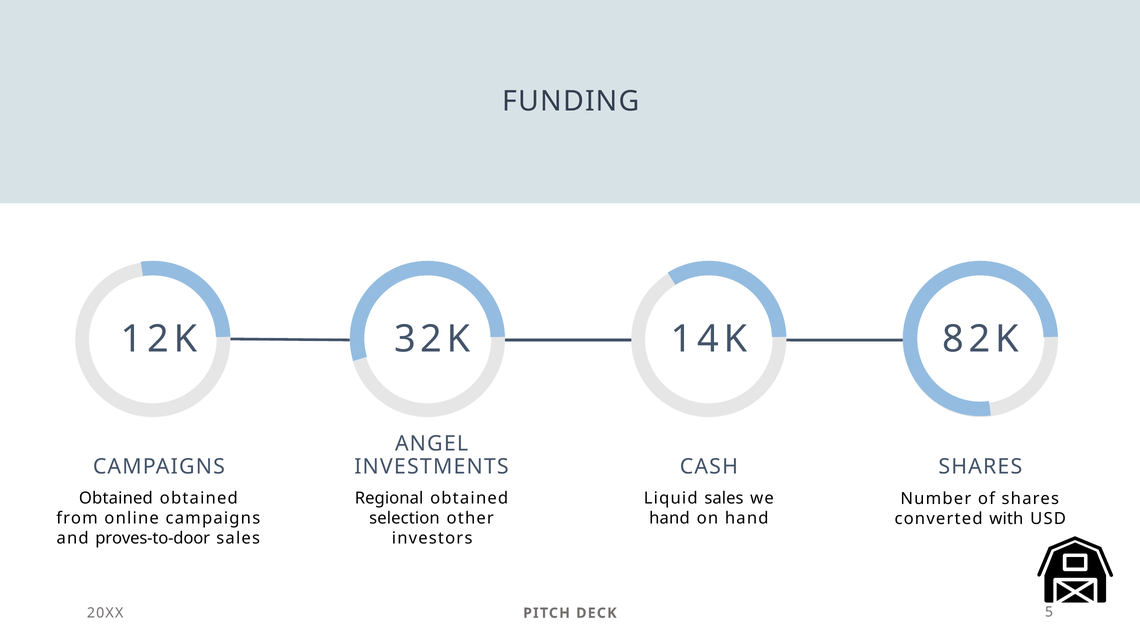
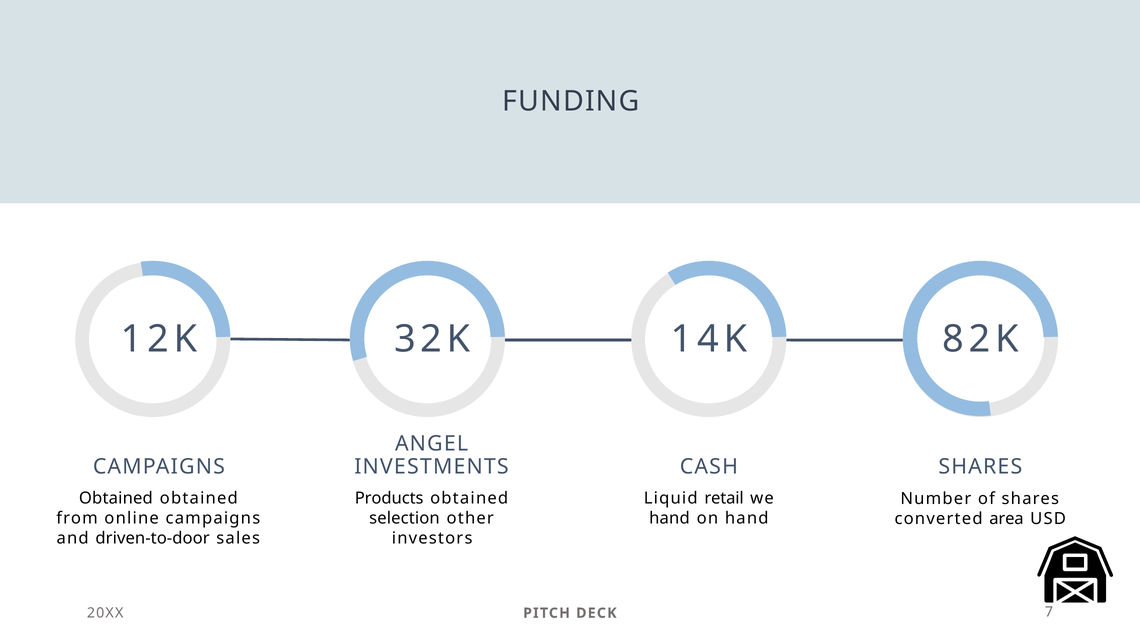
Regional: Regional -> Products
Liquid sales: sales -> retail
with: with -> area
proves-to-door: proves-to-door -> driven-to-door
5: 5 -> 7
